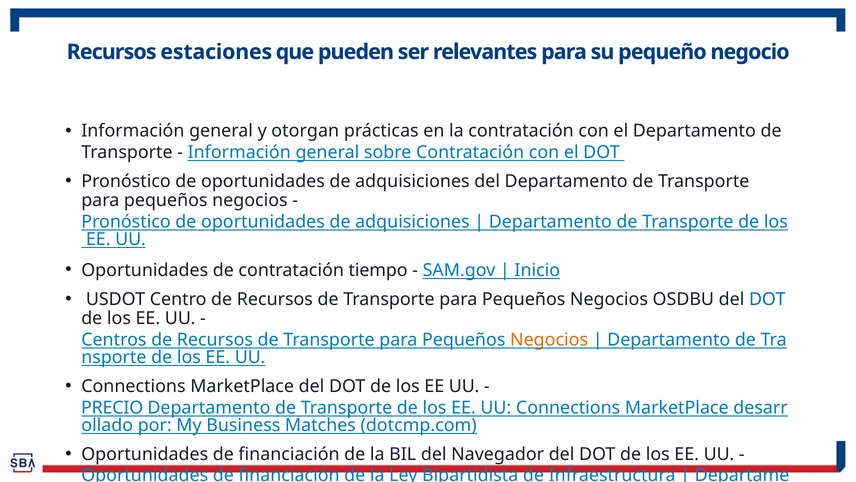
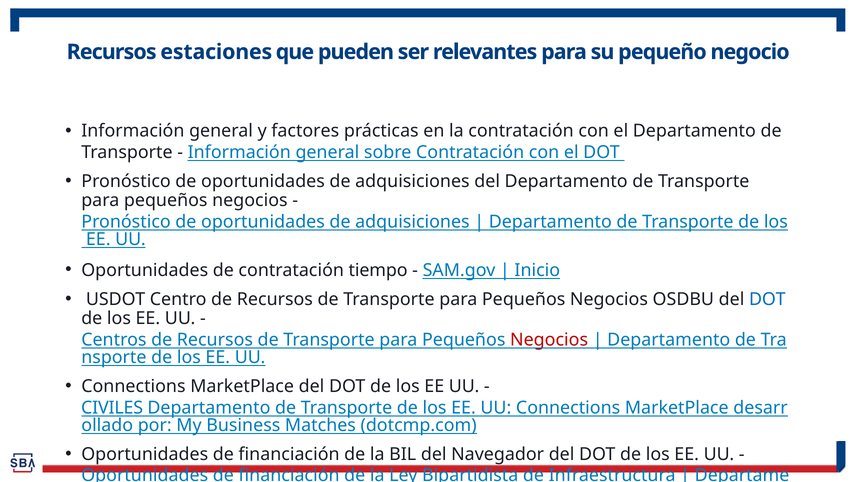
otorgan: otorgan -> factores
Negocios at (549, 340) colour: orange -> red
PRECIO: PRECIO -> CIVILES
